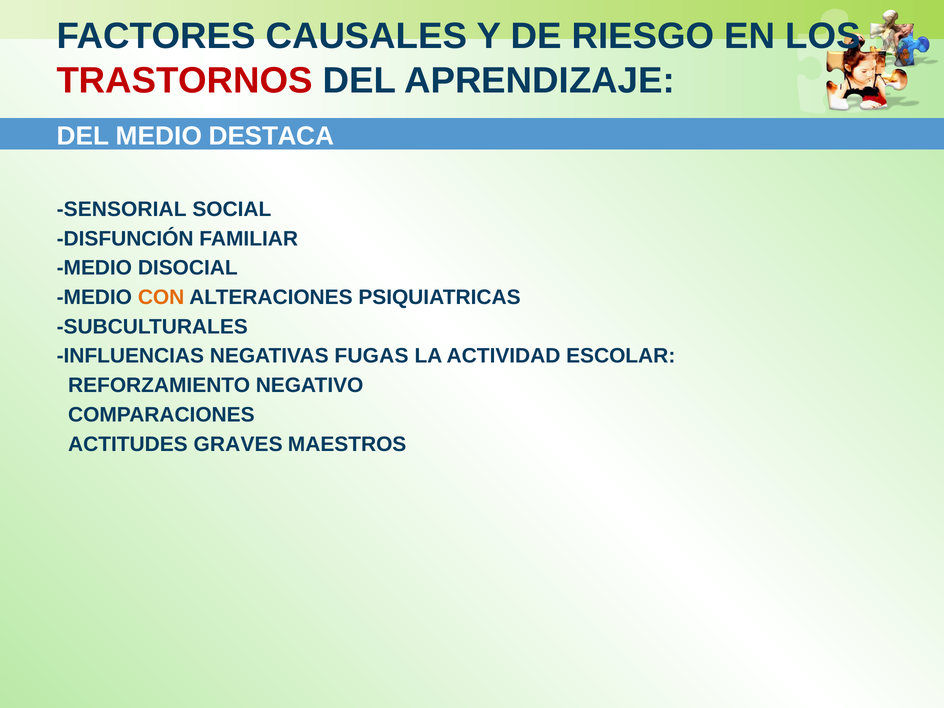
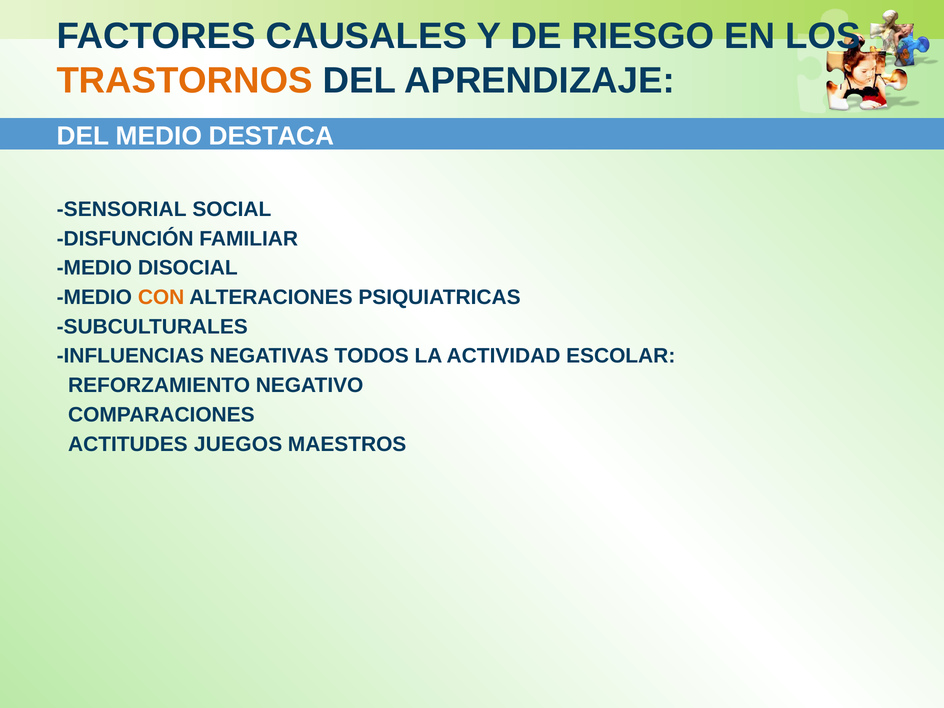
TRASTORNOS colour: red -> orange
FUGAS: FUGAS -> TODOS
GRAVES: GRAVES -> JUEGOS
